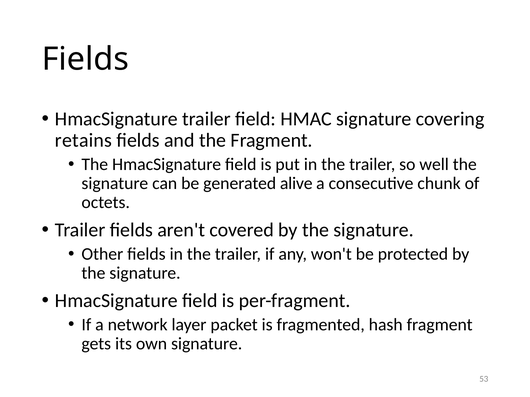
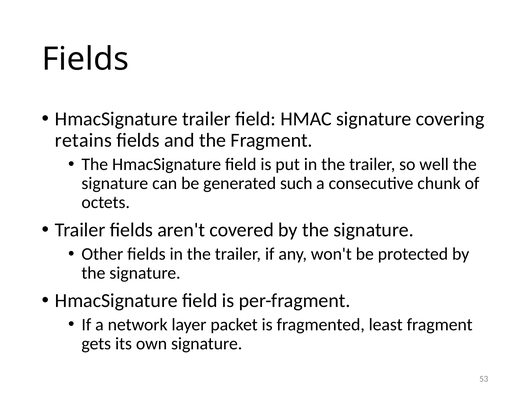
alive: alive -> such
hash: hash -> least
